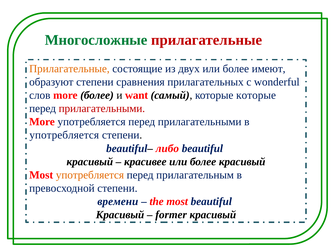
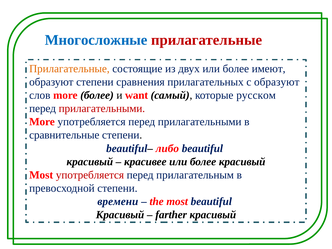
Многосложные colour: green -> blue
с wonderful: wonderful -> образуют
которые которые: которые -> русском
употребляется at (64, 135): употребляется -> сравнительные
употребляется at (90, 175) colour: orange -> red
former: former -> farther
